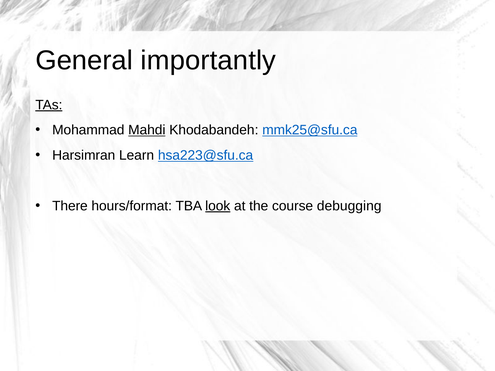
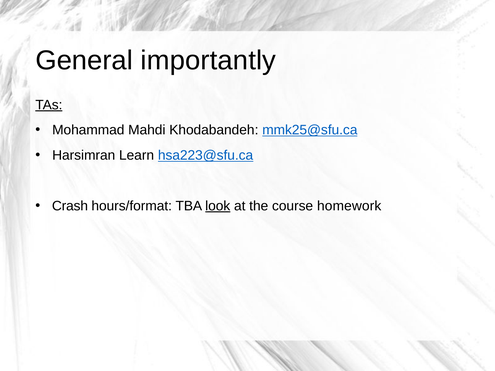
Mahdi underline: present -> none
There: There -> Crash
debugging: debugging -> homework
